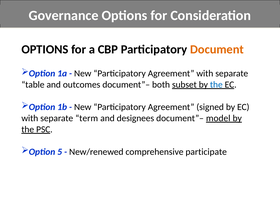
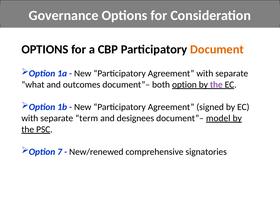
table: table -> what
both subset: subset -> option
the at (216, 85) colour: blue -> purple
5: 5 -> 7
participate: participate -> signatories
